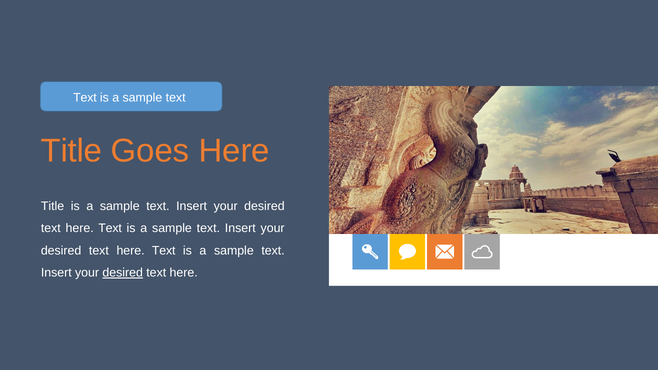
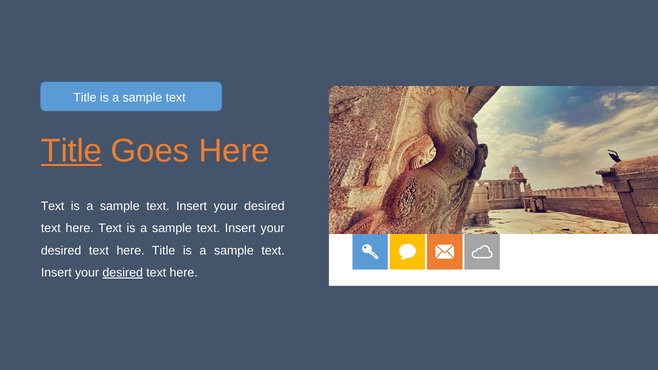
Text at (85, 98): Text -> Title
Title at (71, 151) underline: none -> present
Title at (53, 206): Title -> Text
Text at (164, 251): Text -> Title
